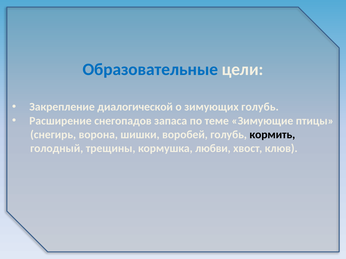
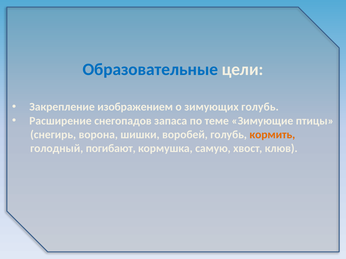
диалогической: диалогической -> изображением
кормить colour: black -> orange
трещины: трещины -> погибают
любви: любви -> самую
